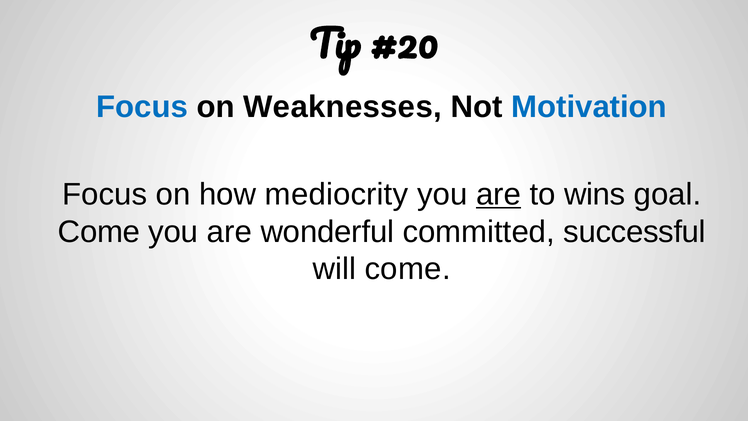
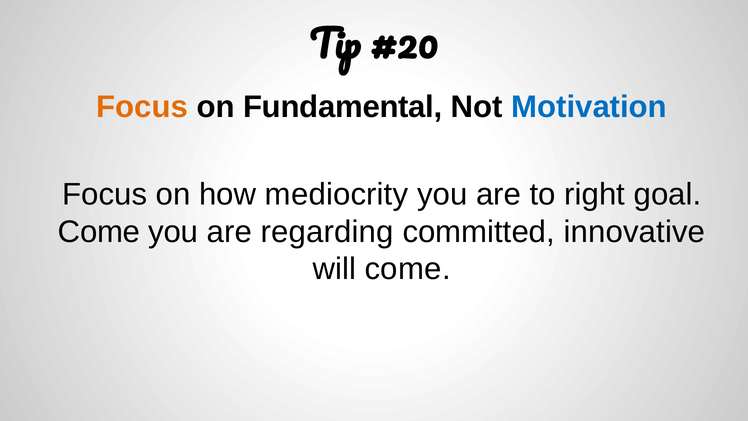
Focus at (142, 107) colour: blue -> orange
Weaknesses: Weaknesses -> Fundamental
are at (499, 194) underline: present -> none
wins: wins -> right
wonderful: wonderful -> regarding
successful: successful -> innovative
